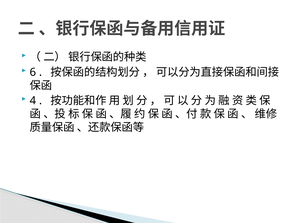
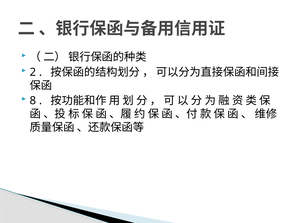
6: 6 -> 2
4: 4 -> 8
